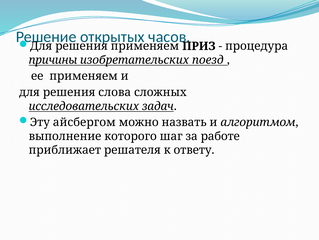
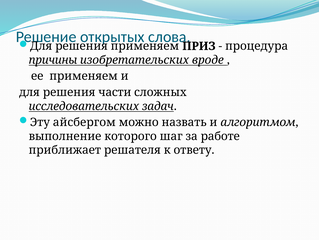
часов: часов -> слова
поезд: поезд -> вроде
слова: слова -> части
